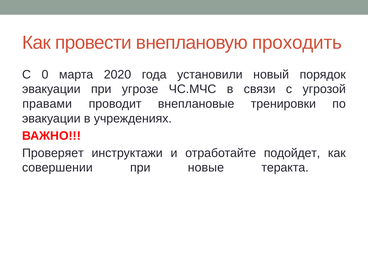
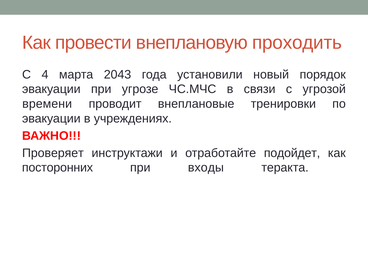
0: 0 -> 4
2020: 2020 -> 2043
правами: правами -> времени
совершении: совершении -> посторонних
новые: новые -> входы
